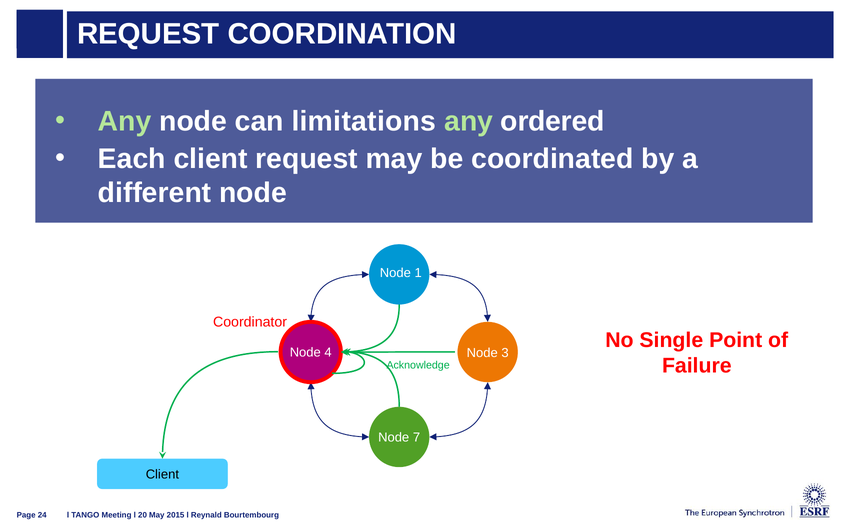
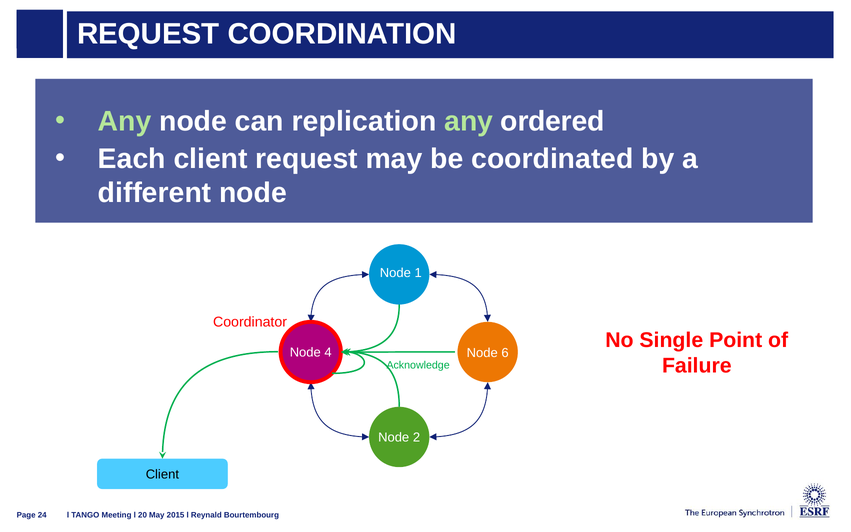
limitations: limitations -> replication
3: 3 -> 6
7: 7 -> 2
